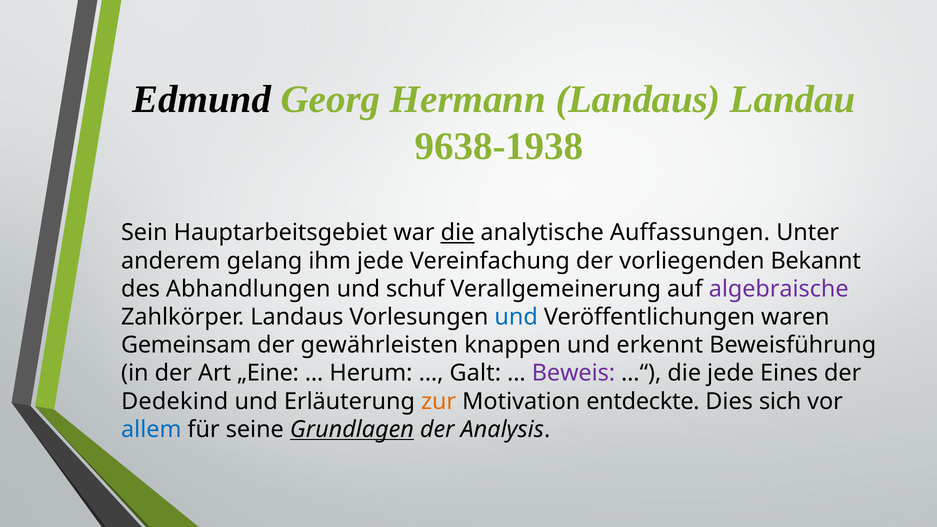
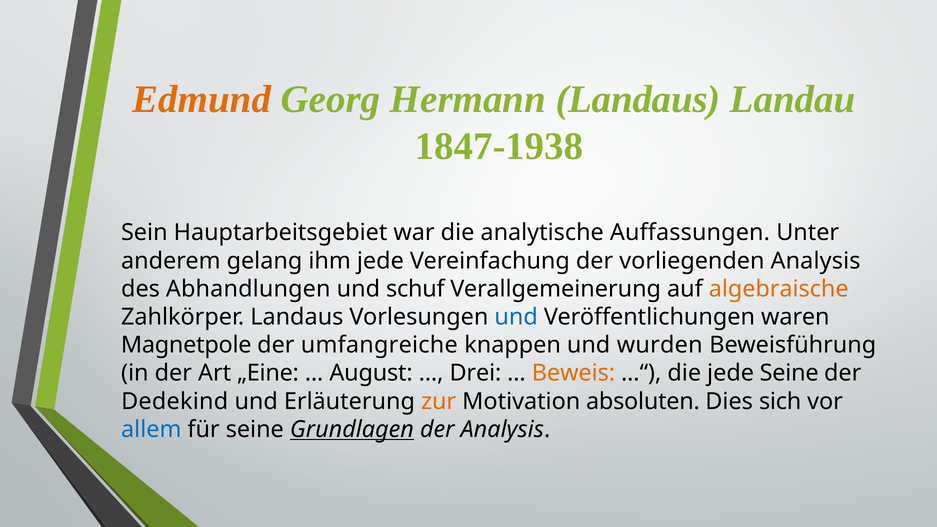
Edmund colour: black -> orange
9638-1938: 9638-1938 -> 1847-1938
die at (458, 233) underline: present -> none
vorliegenden Bekannt: Bekannt -> Analysis
algebraische colour: purple -> orange
Gemeinsam: Gemeinsam -> Magnetpole
gewährleisten: gewährleisten -> umfangreiche
erkennt: erkennt -> wurden
Herum: Herum -> August
Galt: Galt -> Drei
Beweis colour: purple -> orange
jede Eines: Eines -> Seine
entdeckte: entdeckte -> absoluten
